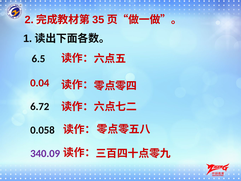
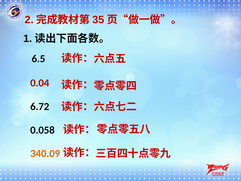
340.09 colour: purple -> orange
